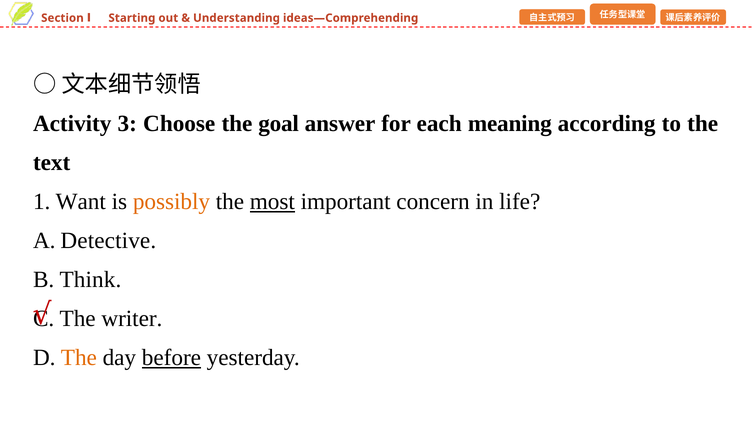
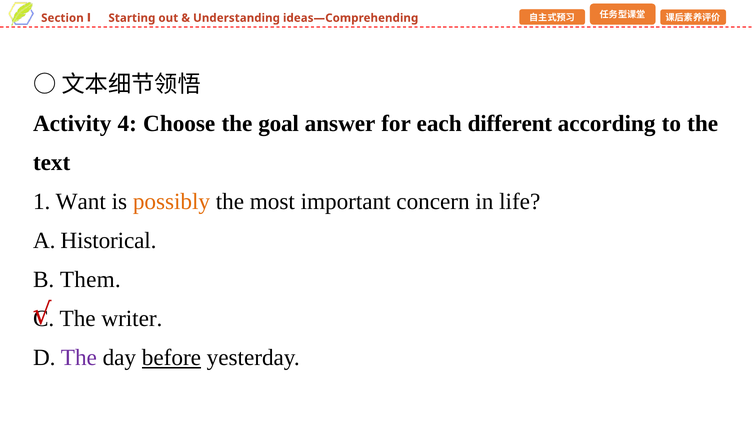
3: 3 -> 4
meaning: meaning -> different
most underline: present -> none
Detective: Detective -> Historical
Think: Think -> Them
The at (79, 358) colour: orange -> purple
